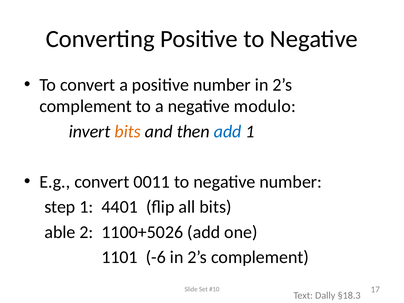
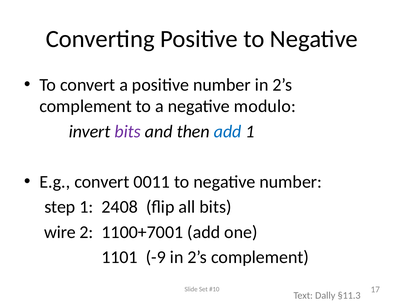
bits at (128, 131) colour: orange -> purple
4401: 4401 -> 2408
able: able -> wire
1100+5026: 1100+5026 -> 1100+7001
-6: -6 -> -9
§18.3: §18.3 -> §11.3
